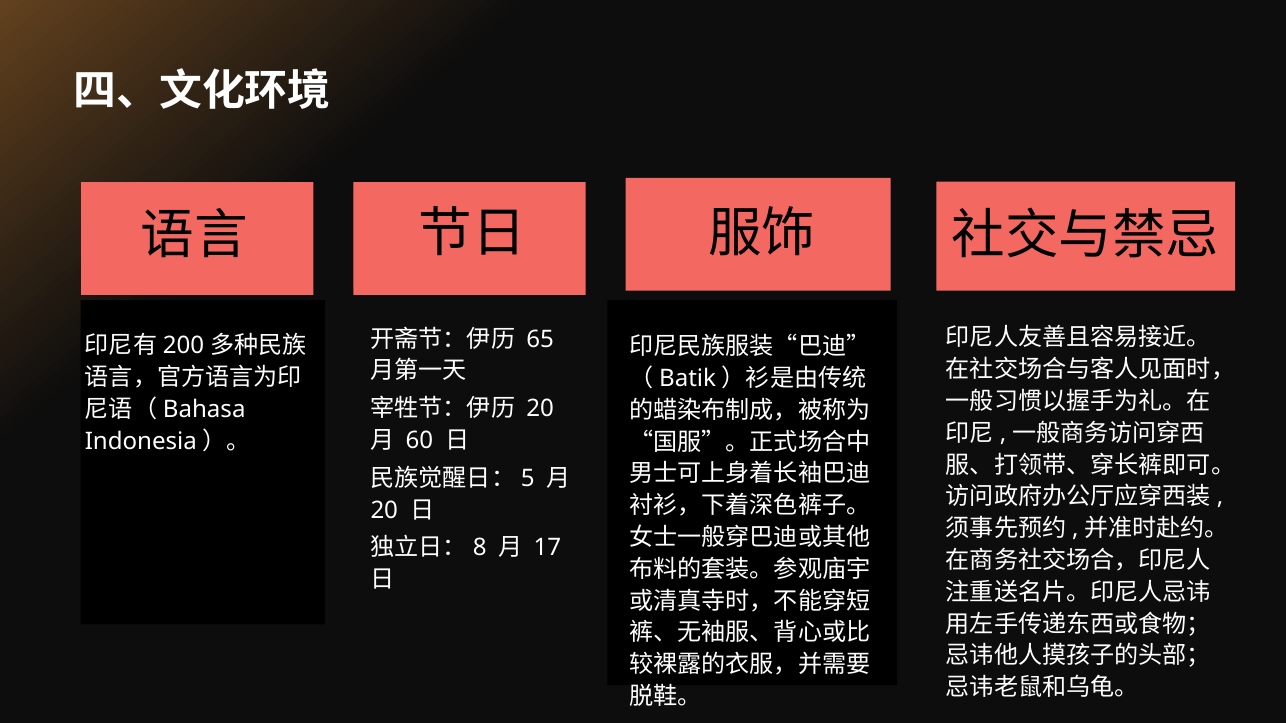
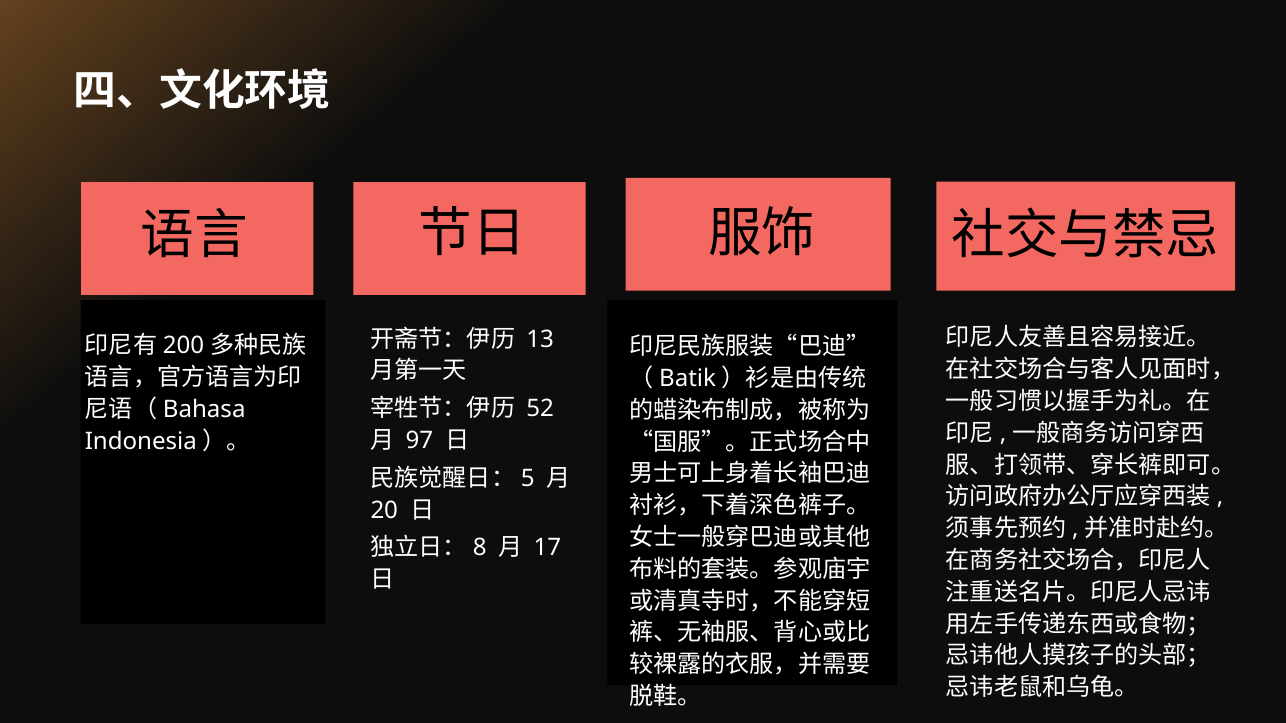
65: 65 -> 13
20 at (540, 409): 20 -> 52
60: 60 -> 97
